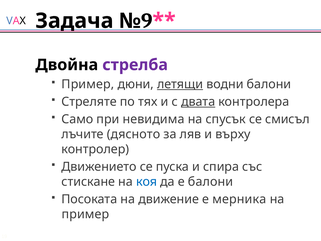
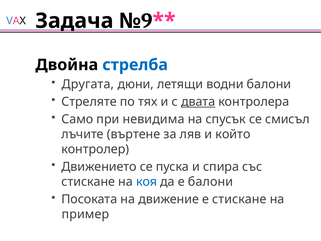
стрелба colour: purple -> blue
Пример at (88, 84): Пример -> Другата
летящи underline: present -> none
дясното: дясното -> въртене
върху: върху -> който
е мерника: мерника -> стискане
